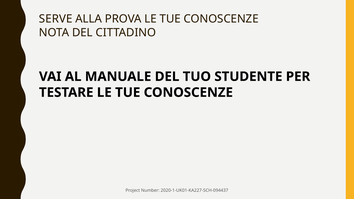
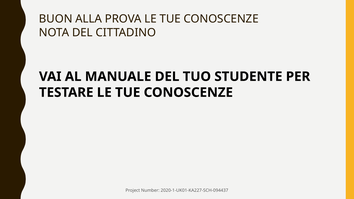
SERVE: SERVE -> BUON
